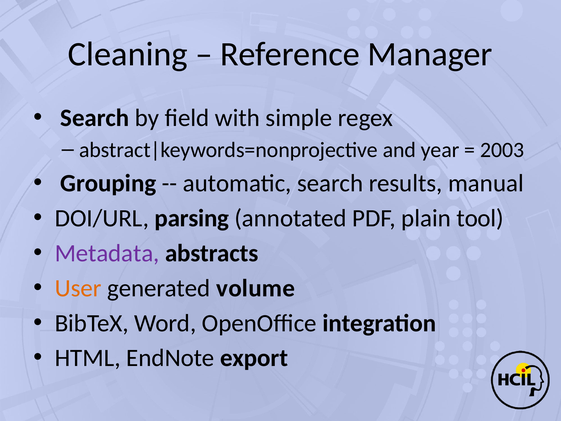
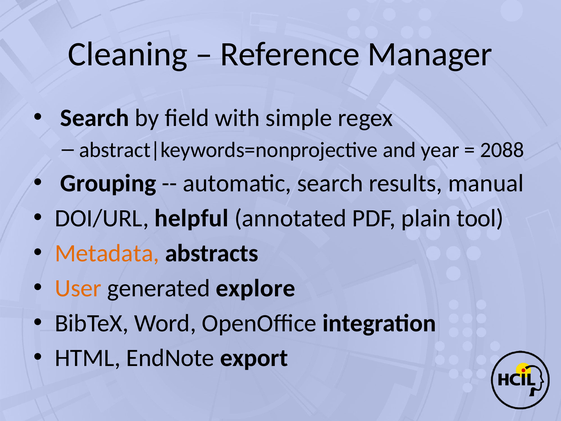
2003: 2003 -> 2088
parsing: parsing -> helpful
Metadata colour: purple -> orange
volume: volume -> explore
